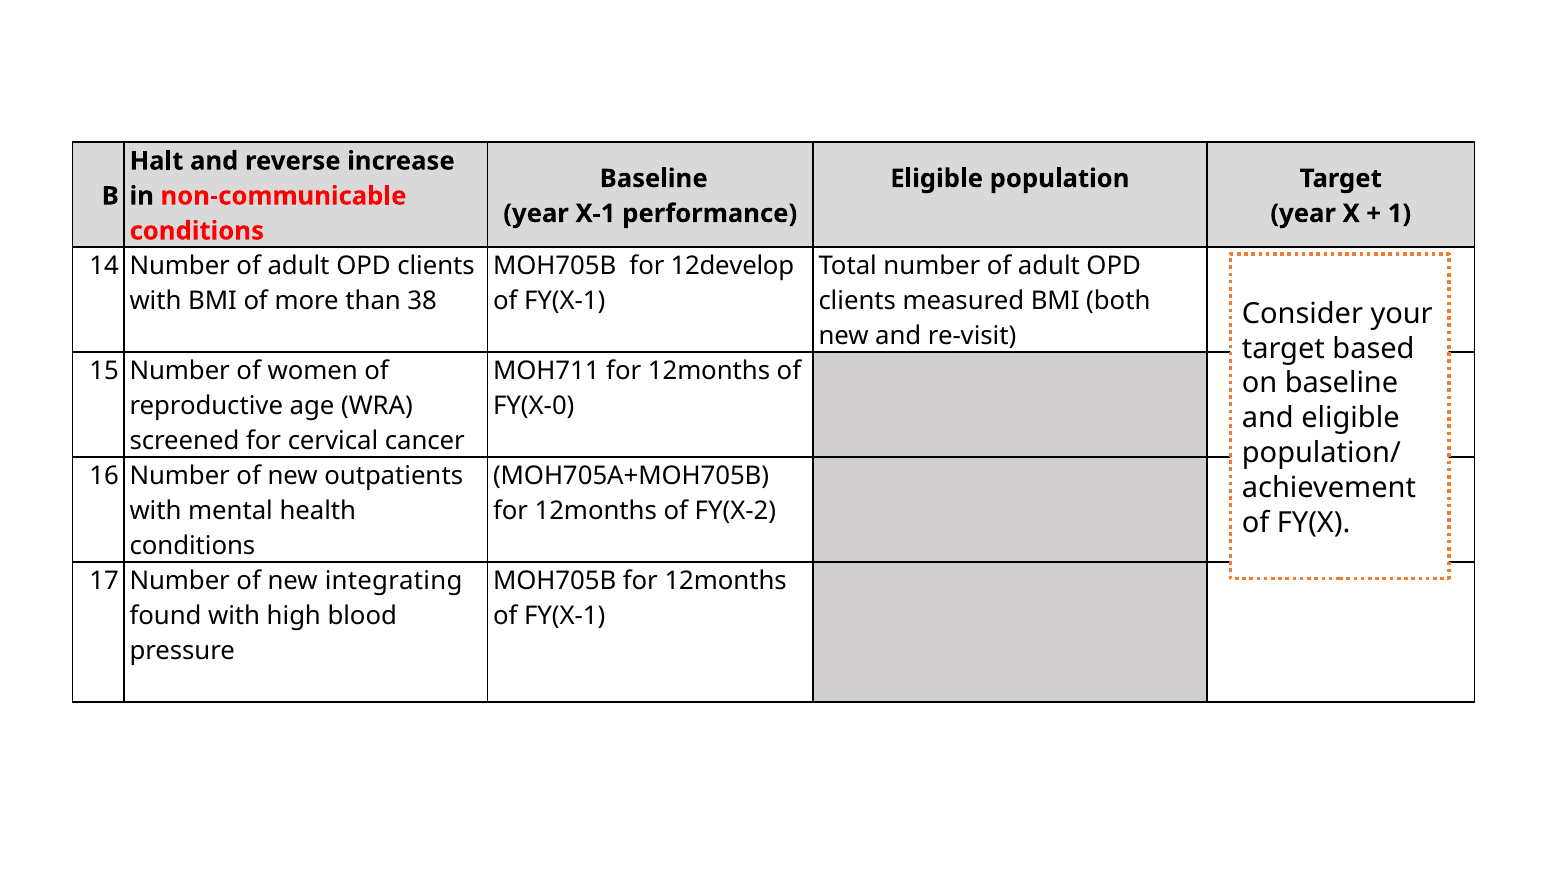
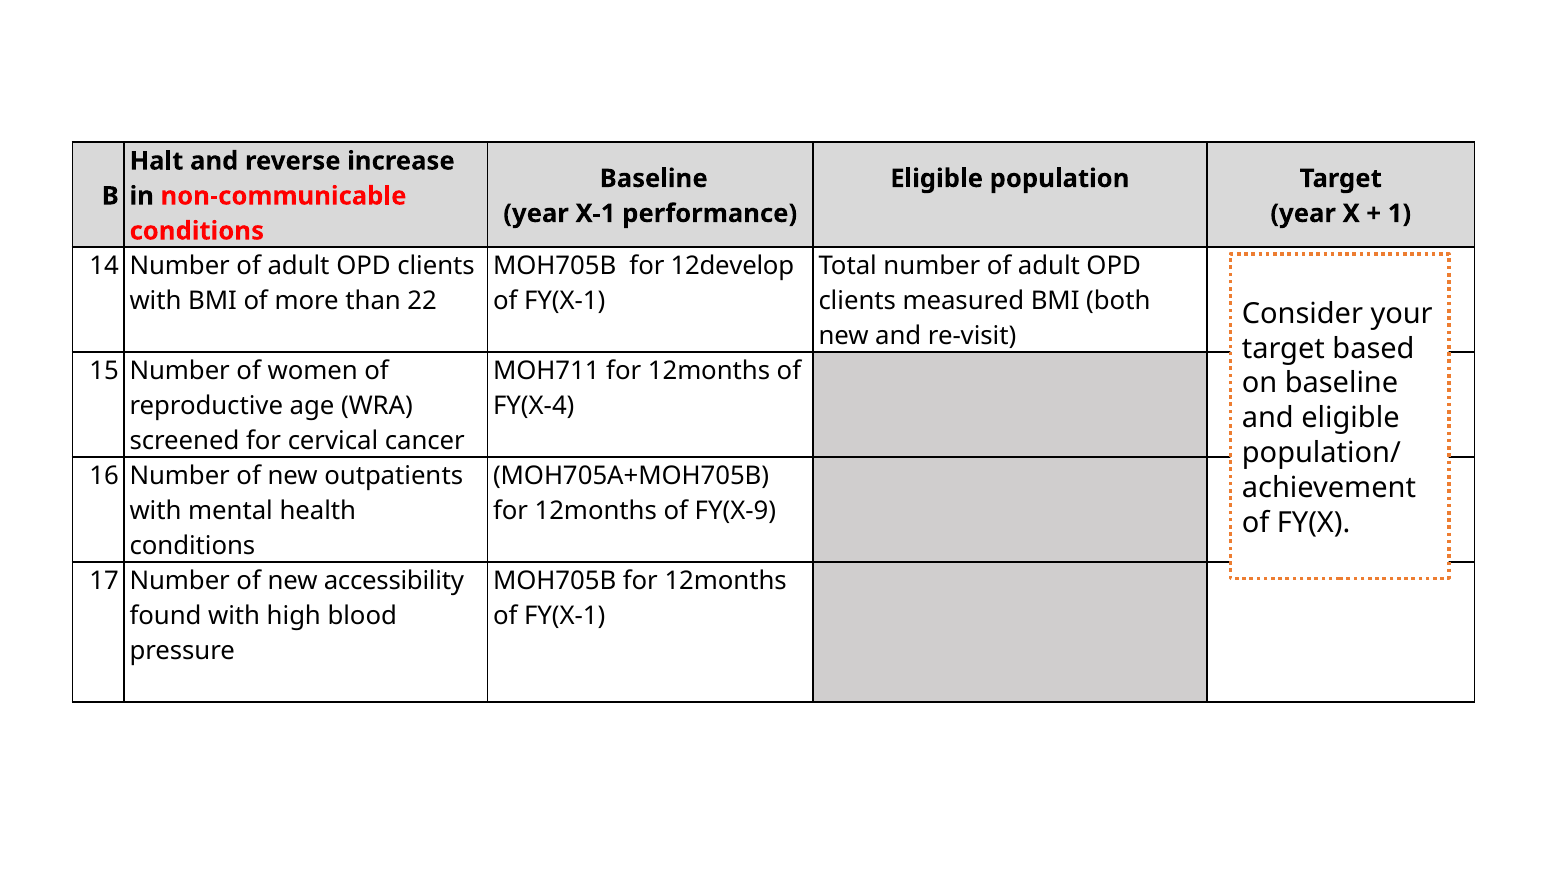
38: 38 -> 22
FY(X-0: FY(X-0 -> FY(X-4
FY(X-2: FY(X-2 -> FY(X-9
integrating: integrating -> accessibility
